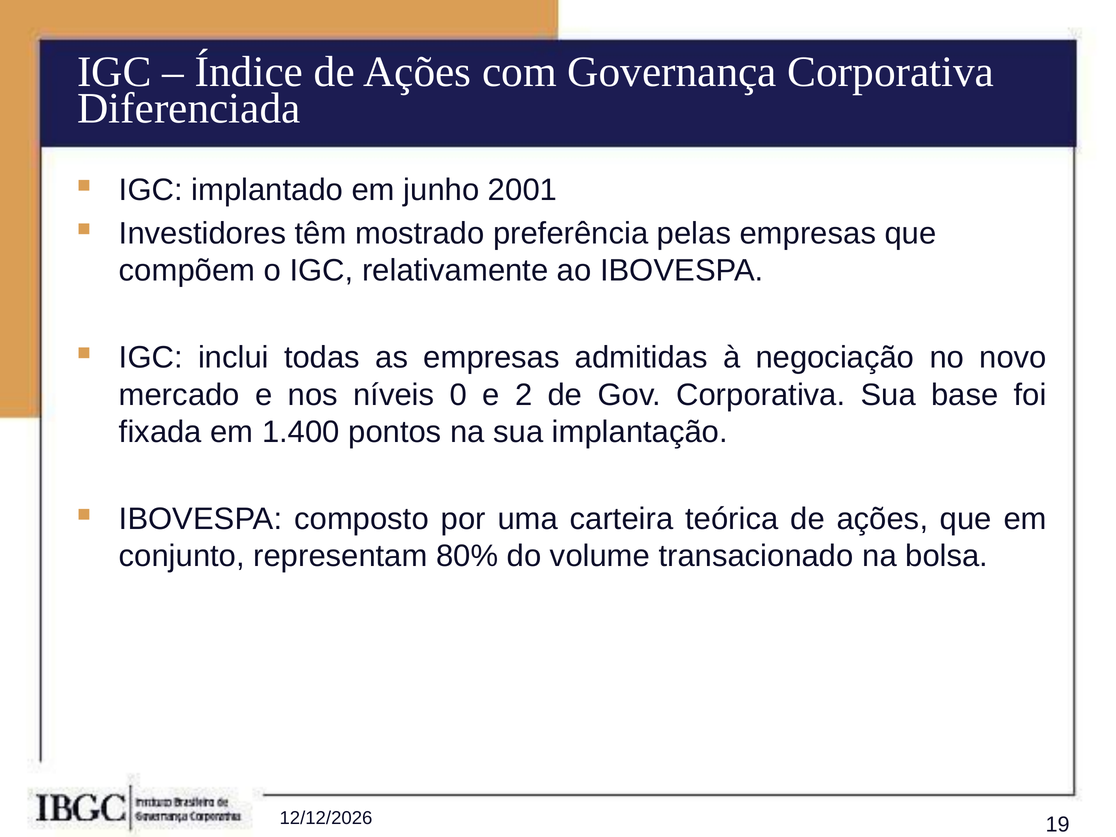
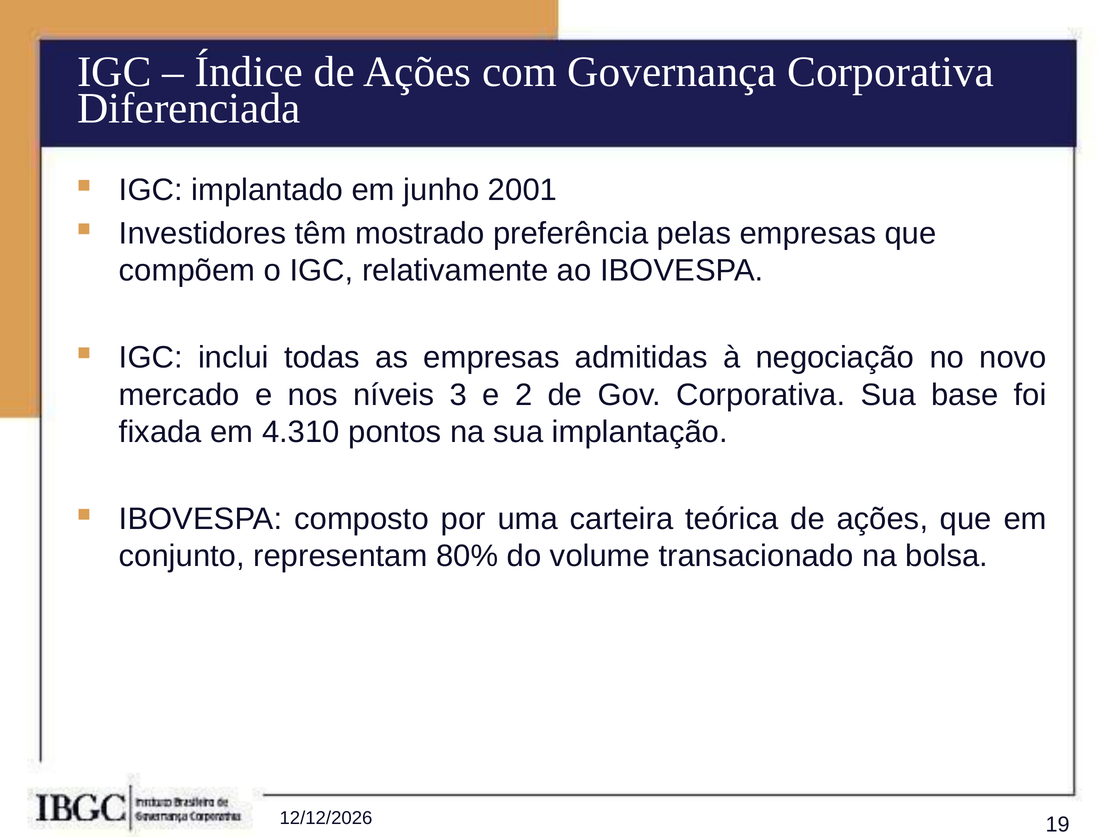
0: 0 -> 3
1.400: 1.400 -> 4.310
